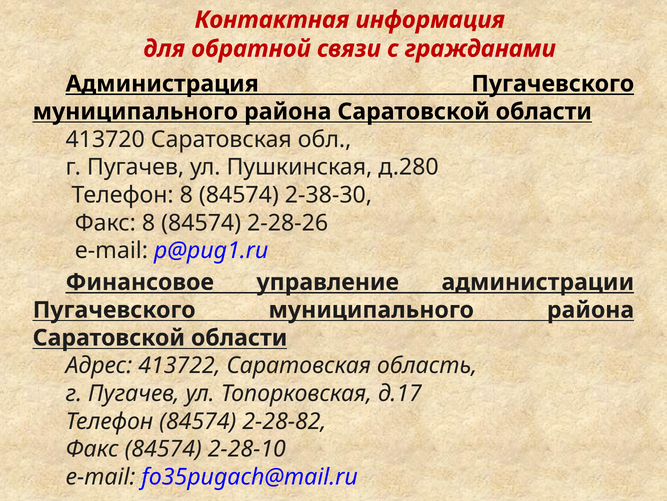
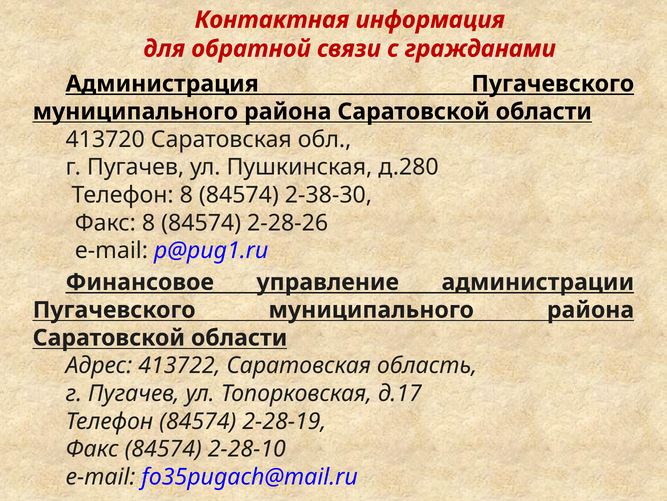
2-28-82: 2-28-82 -> 2-28-19
